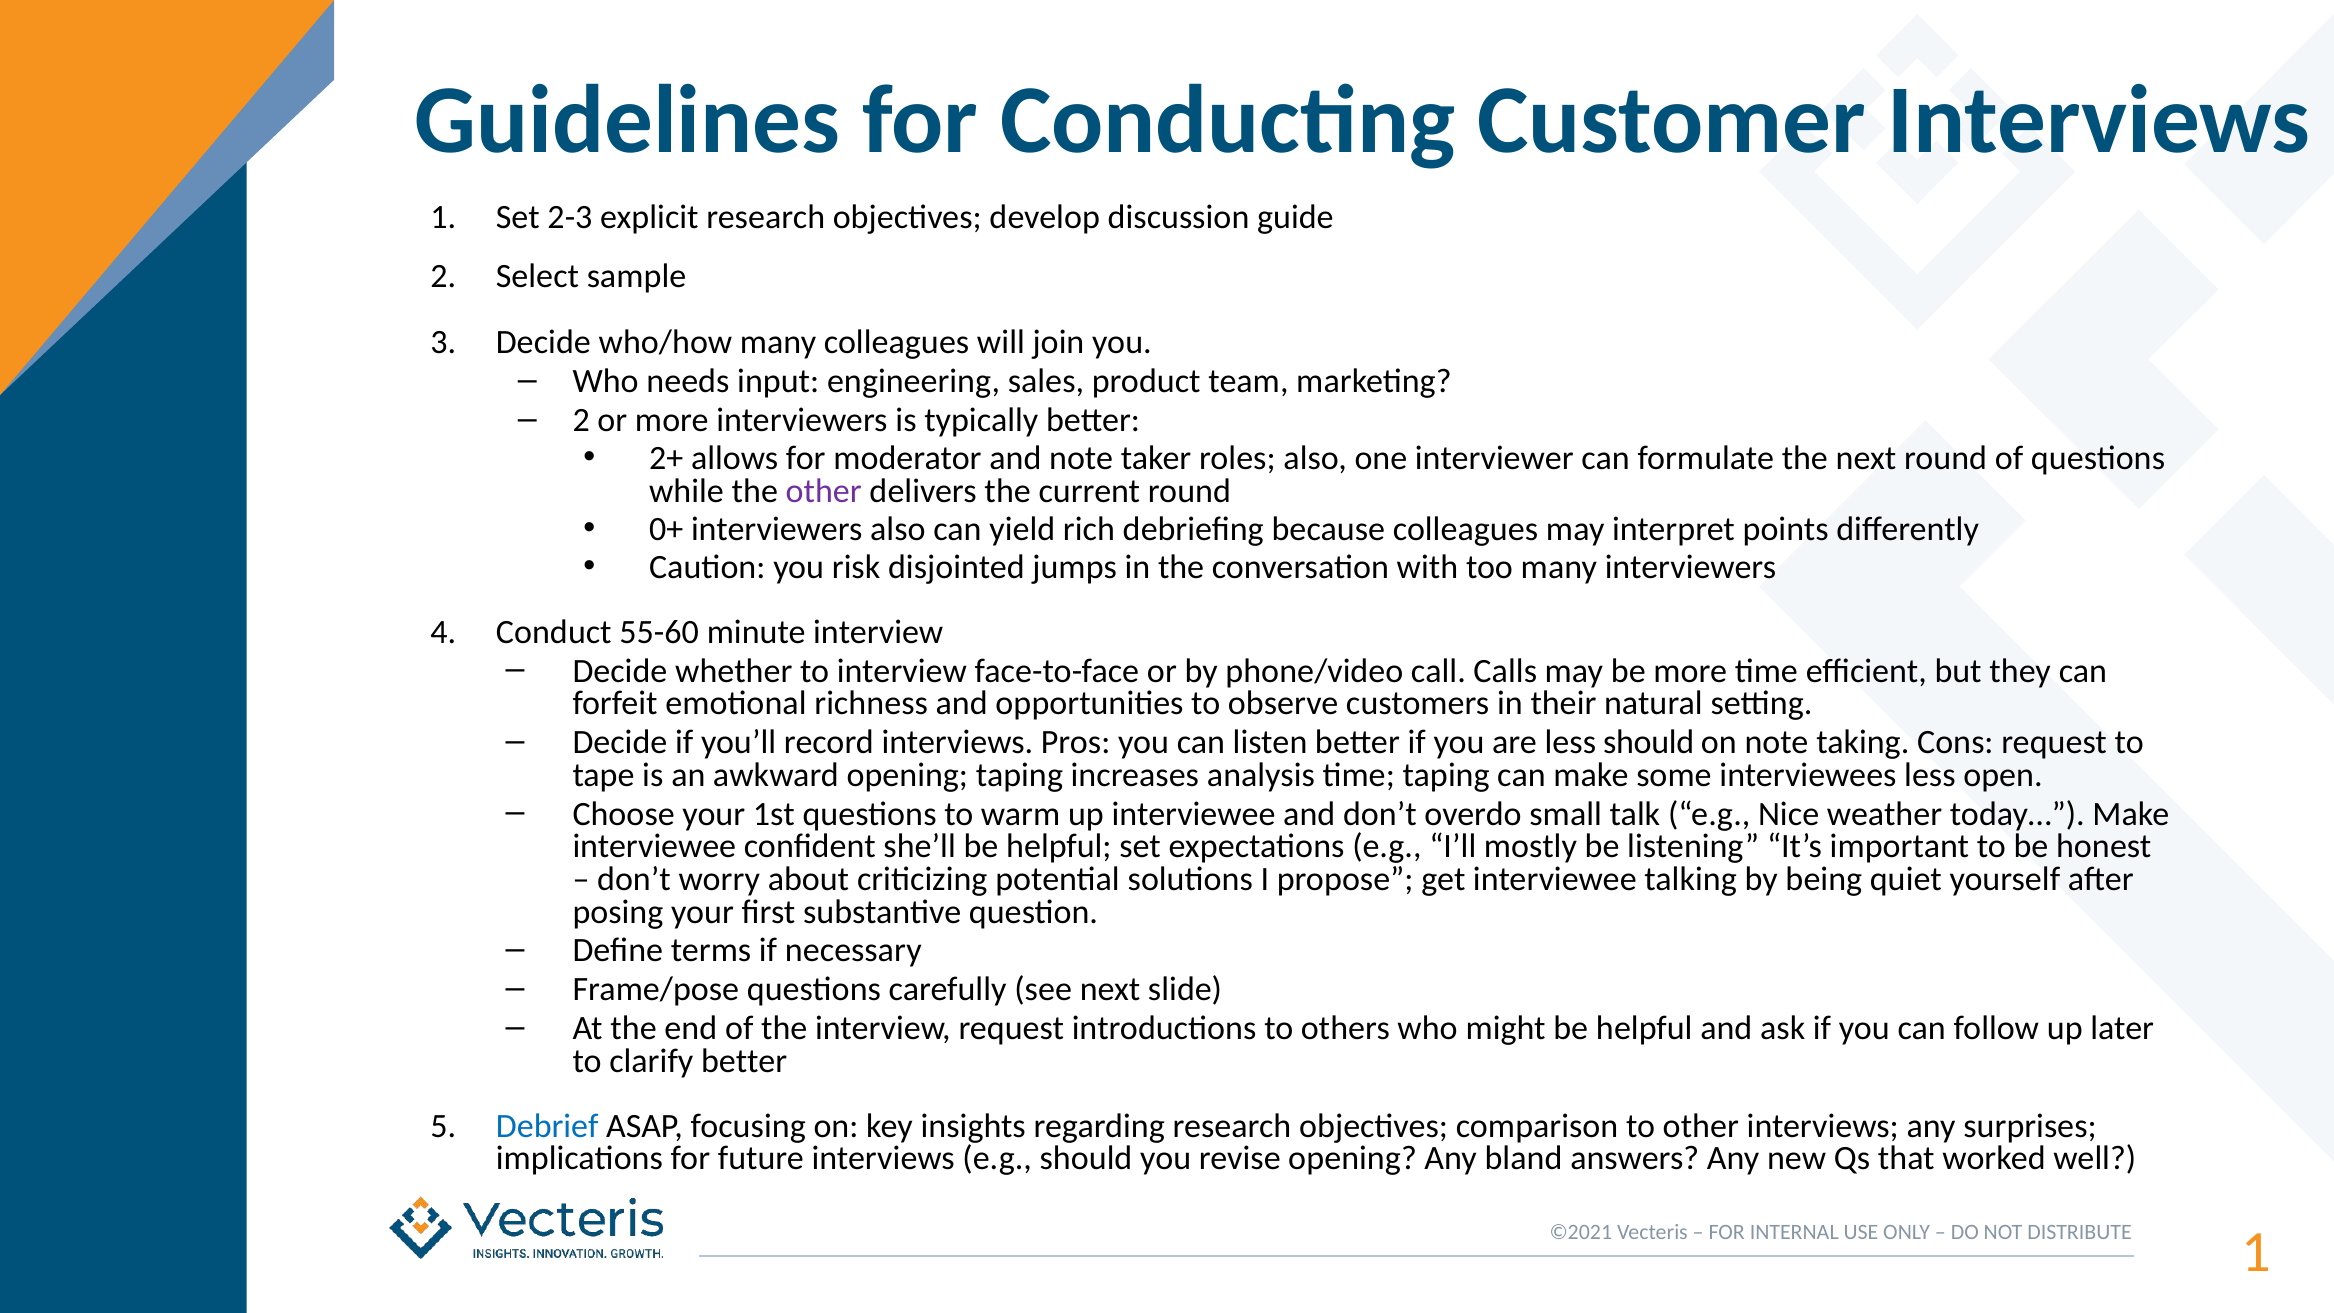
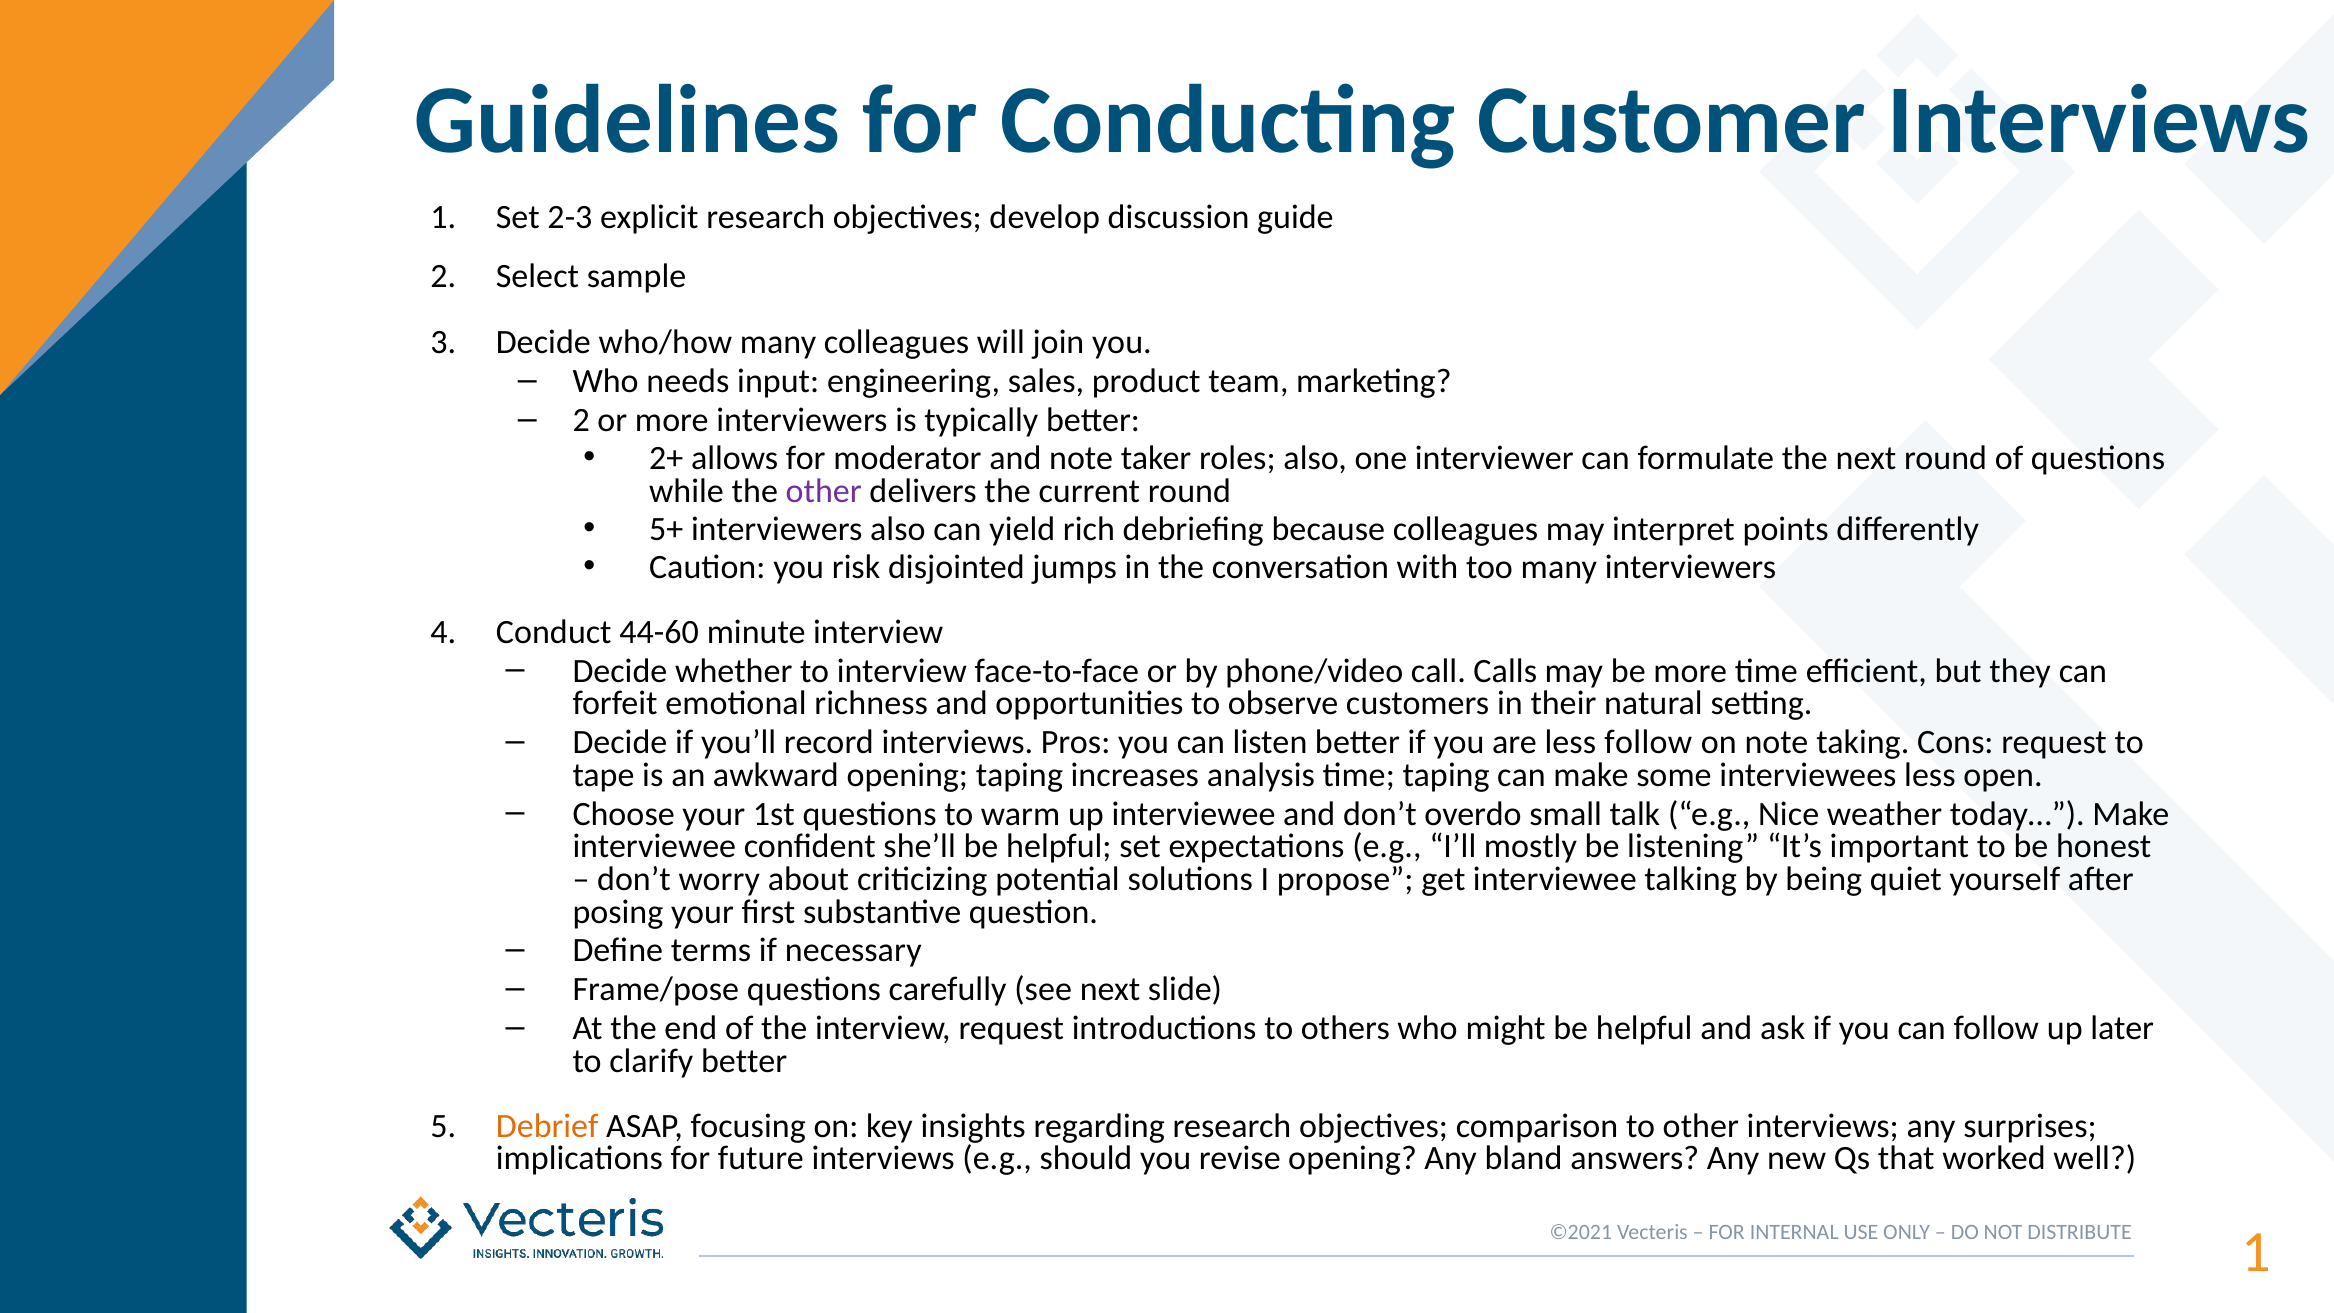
0+: 0+ -> 5+
55-60: 55-60 -> 44-60
less should: should -> follow
Debrief colour: blue -> orange
